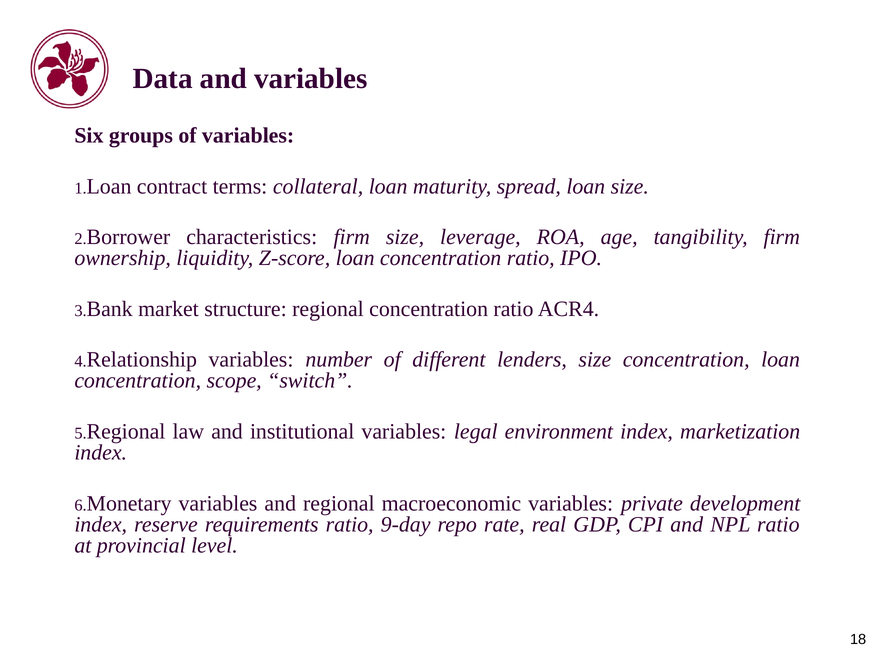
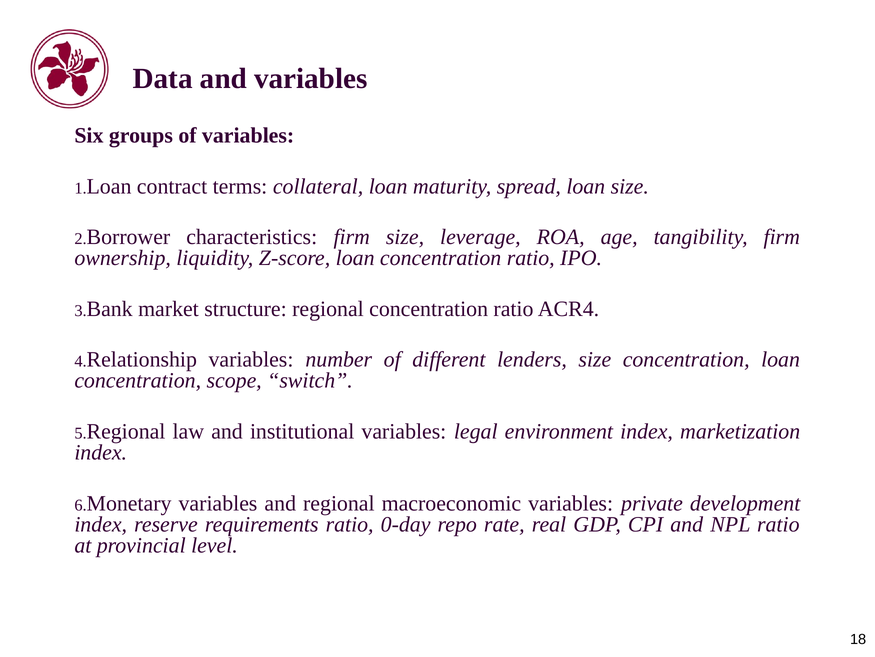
9-day: 9-day -> 0-day
